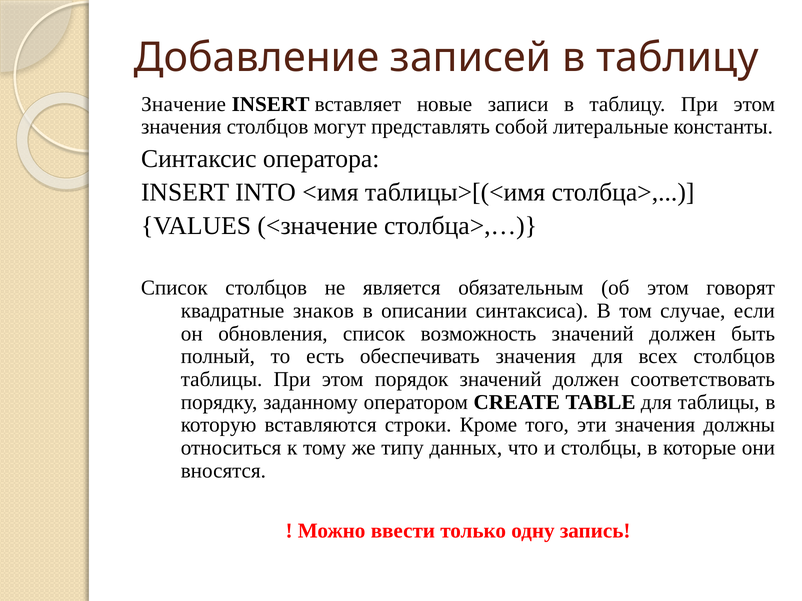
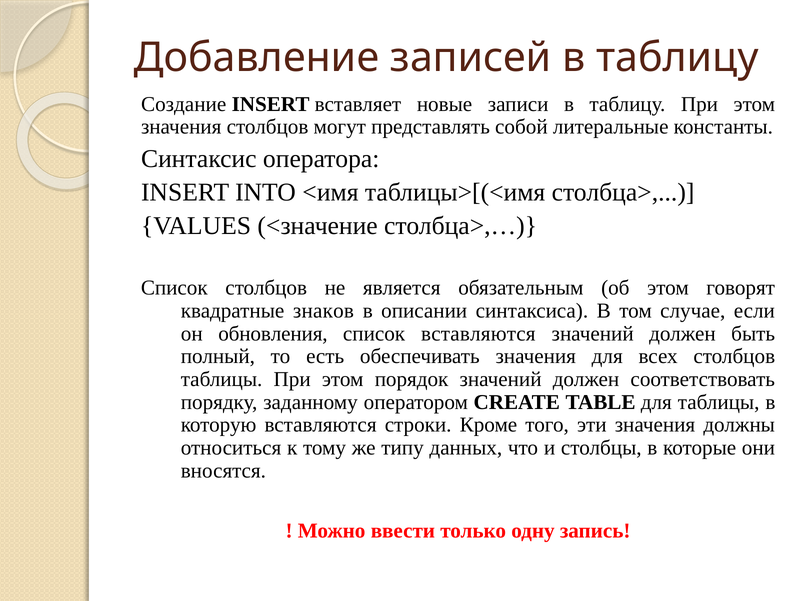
Значение: Значение -> Создание
список возможность: возможность -> вставляются
